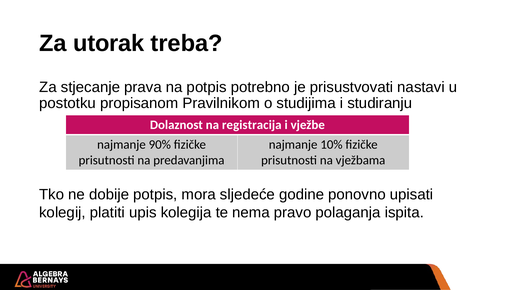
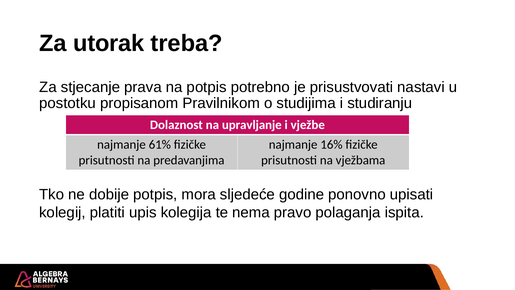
registracija: registracija -> upravljanje
90%: 90% -> 61%
10%: 10% -> 16%
